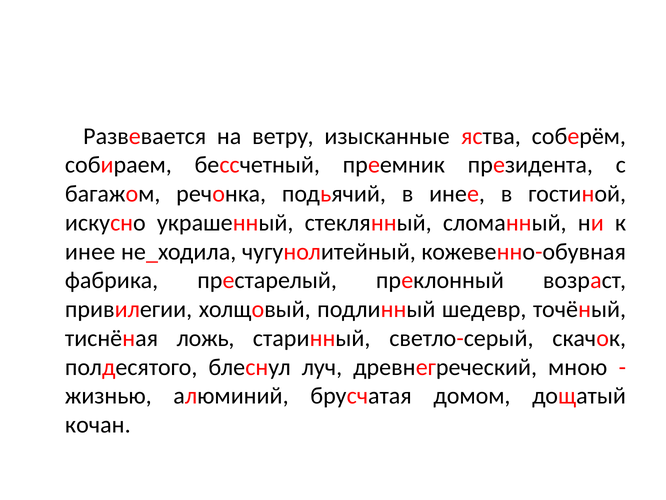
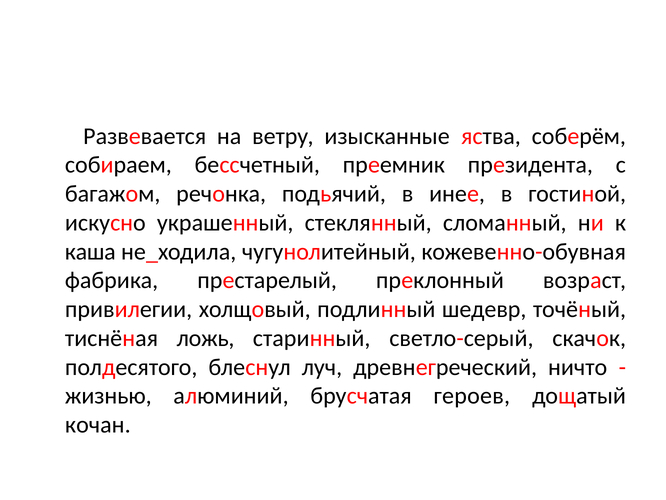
инее at (90, 251): инее -> каша
мною: мною -> ничто
домом: домом -> героев
